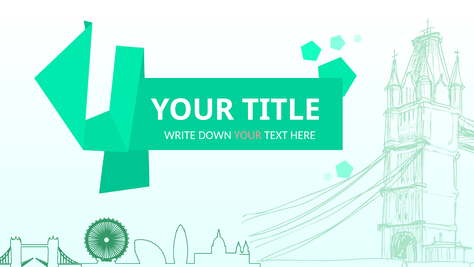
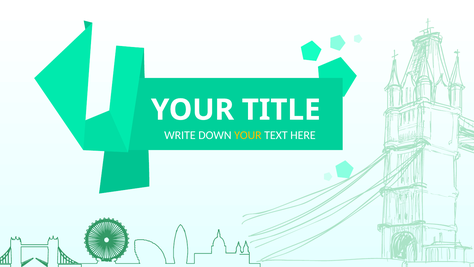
YOUR at (248, 135) colour: pink -> yellow
